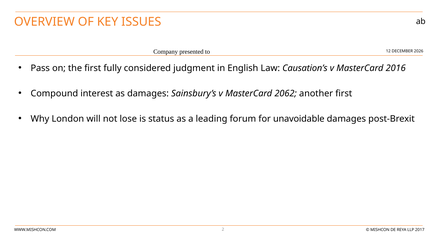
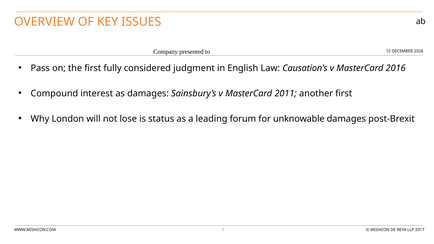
2062: 2062 -> 2011
unavoidable: unavoidable -> unknowable
